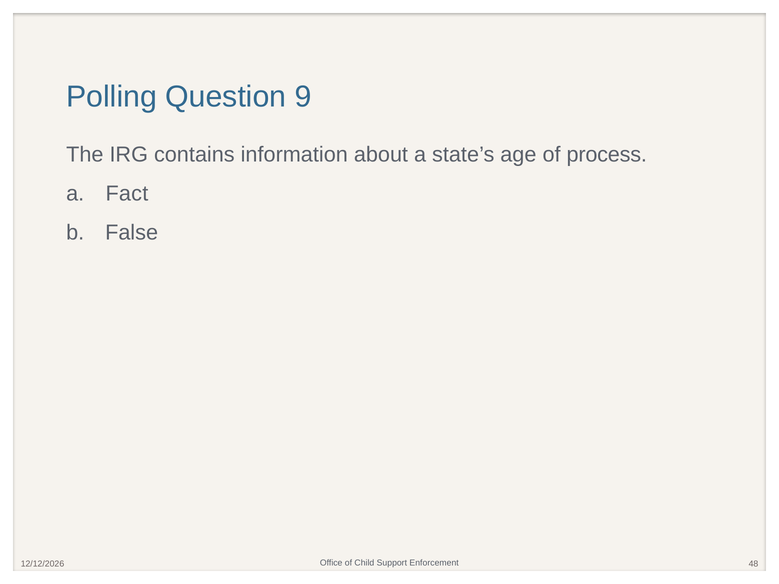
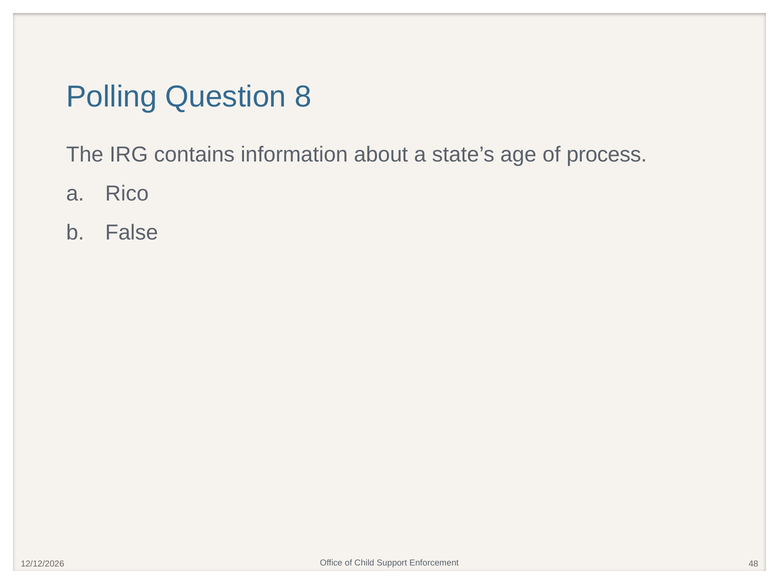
9: 9 -> 8
Fact: Fact -> Rico
